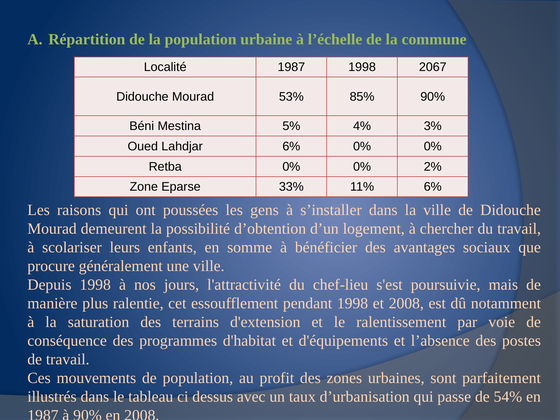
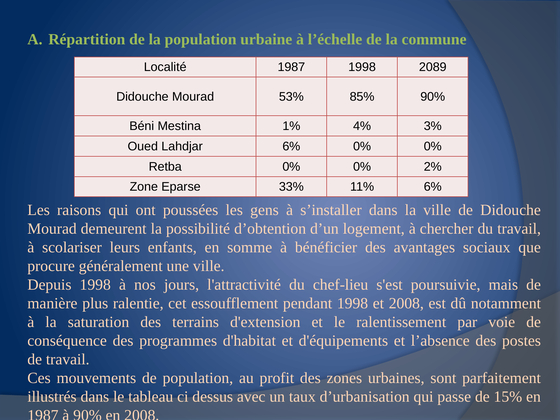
2067: 2067 -> 2089
5%: 5% -> 1%
54%: 54% -> 15%
